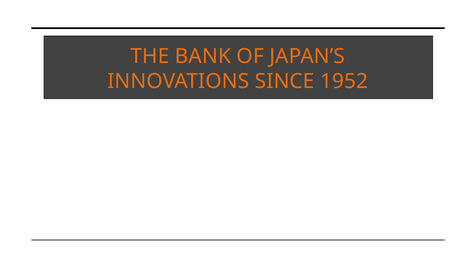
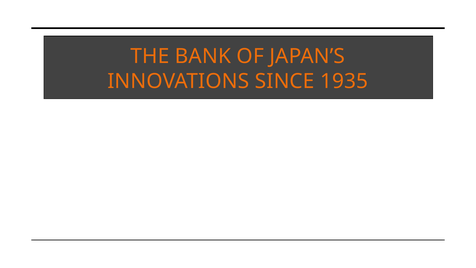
1952: 1952 -> 1935
